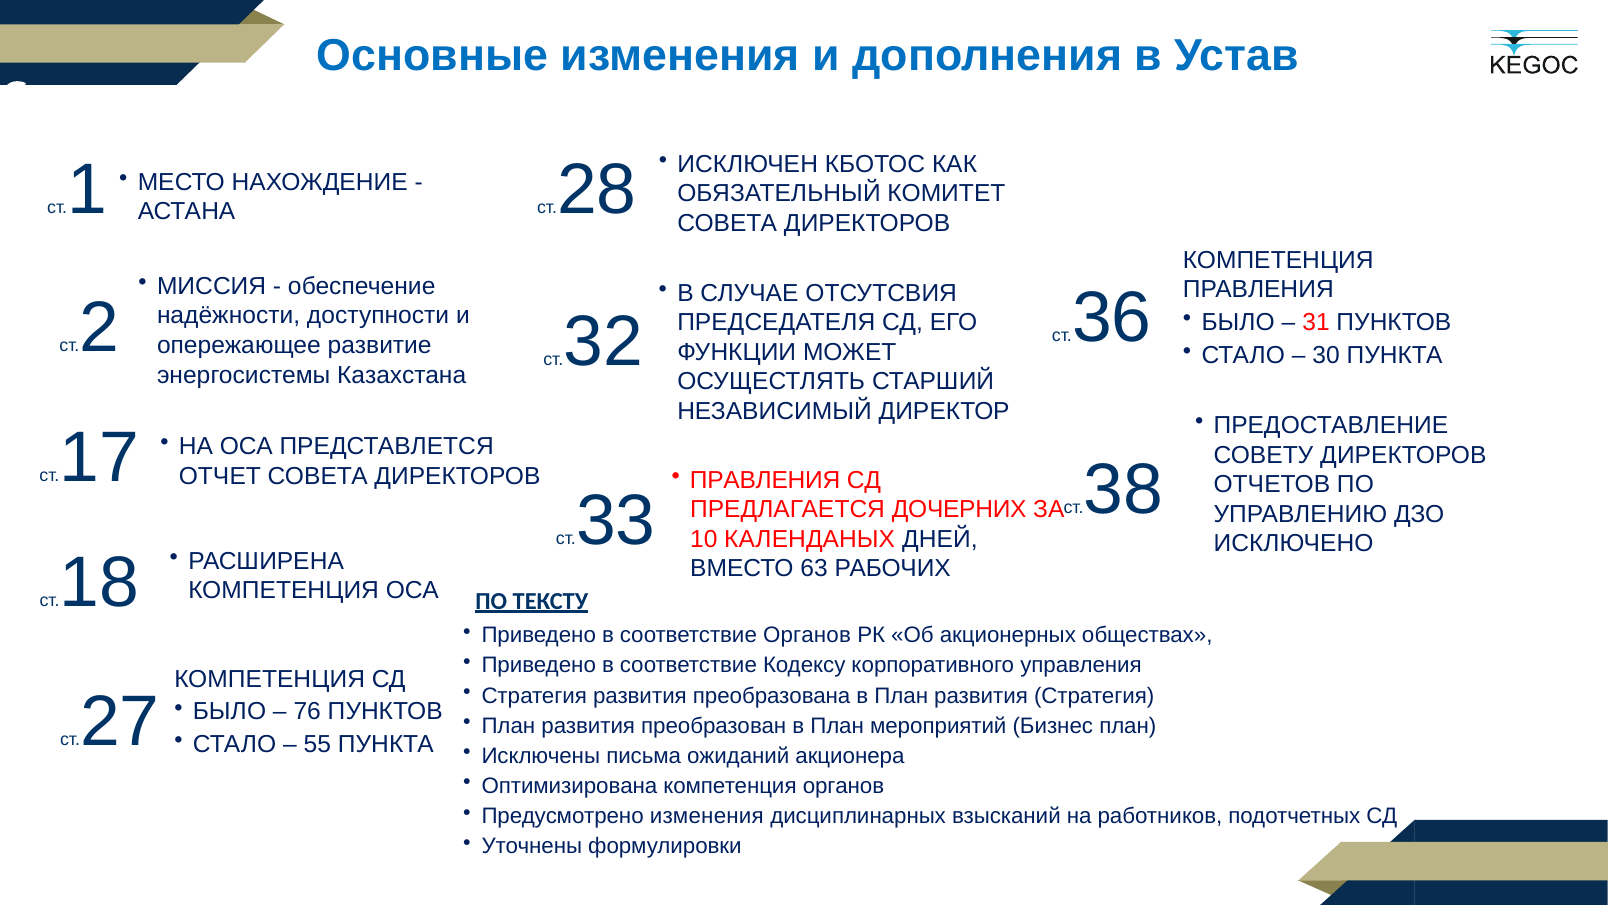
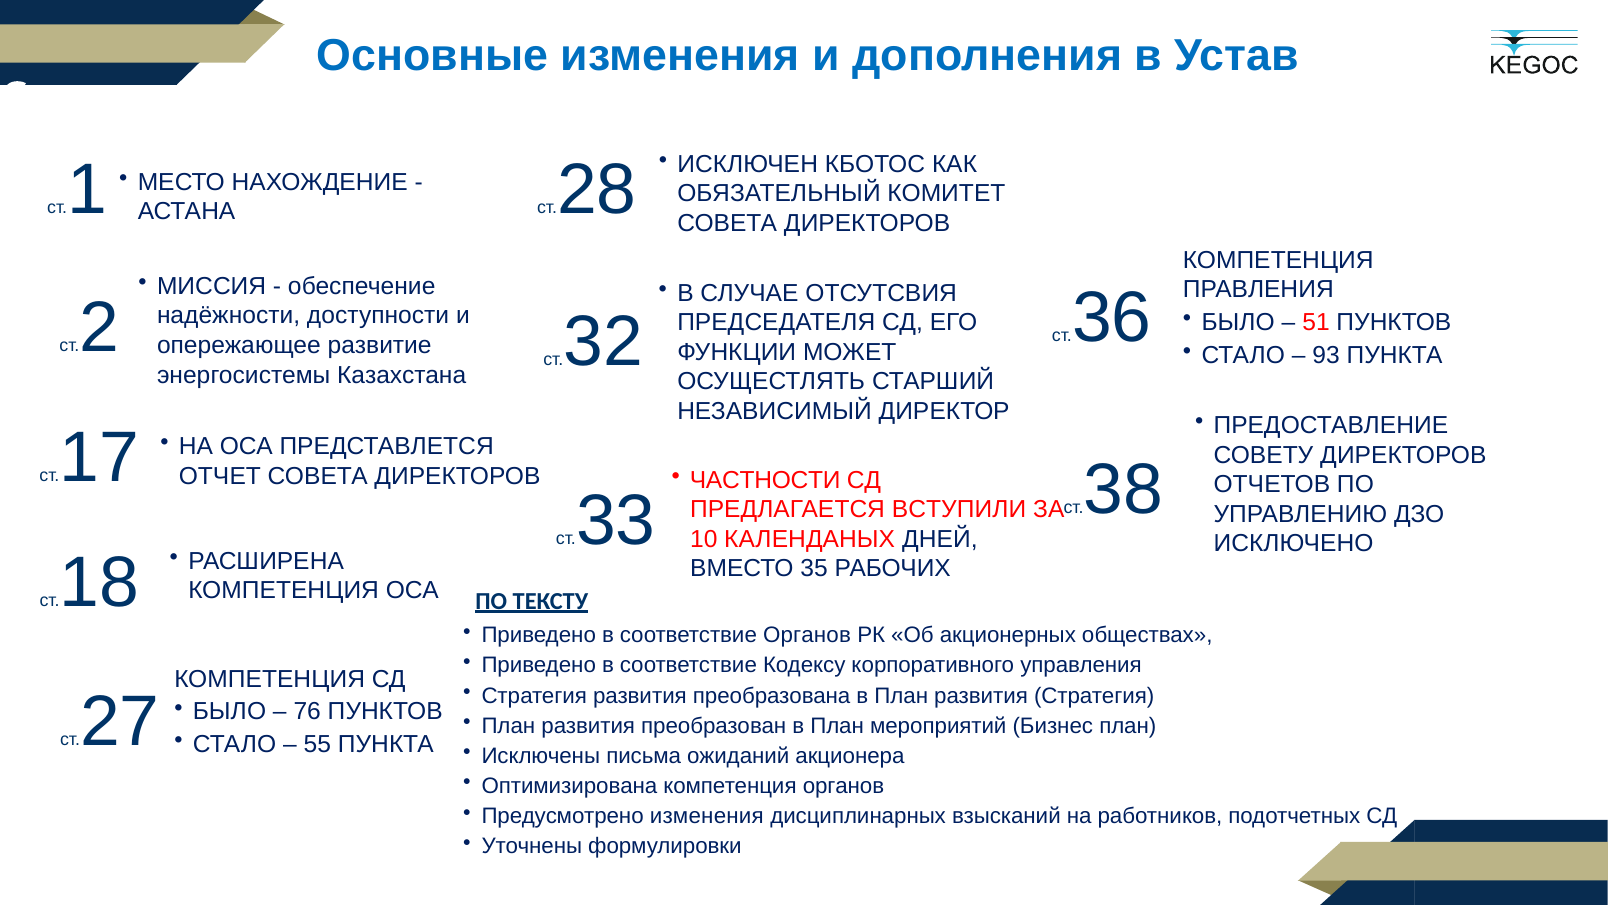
31: 31 -> 51
30: 30 -> 93
ПРАВЛЕНИЯ at (765, 480): ПРАВЛЕНИЯ -> ЧАСТНОСТИ
ДОЧЕРНИХ: ДОЧЕРНИХ -> ВСТУПИЛИ
63: 63 -> 35
